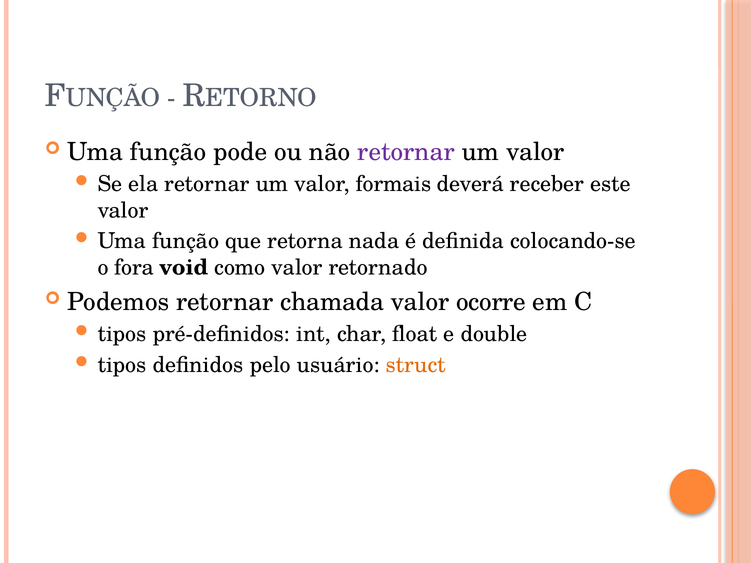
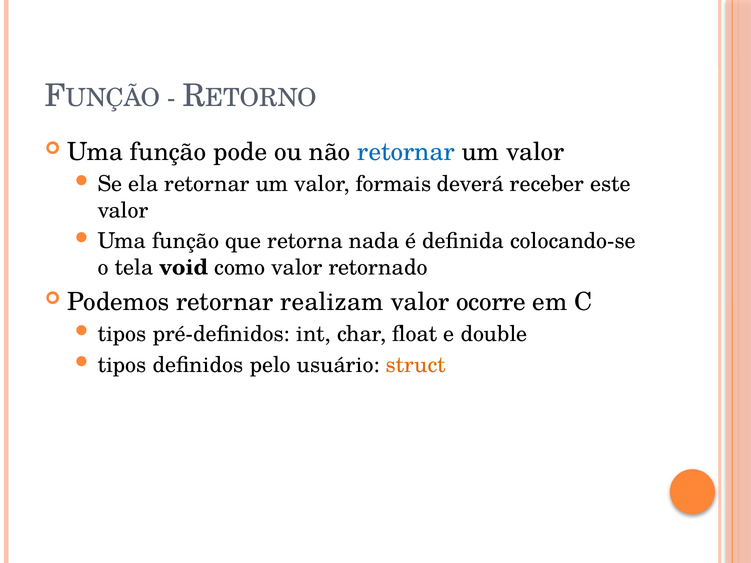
retornar at (406, 152) colour: purple -> blue
fora: fora -> tela
chamada: chamada -> realizam
